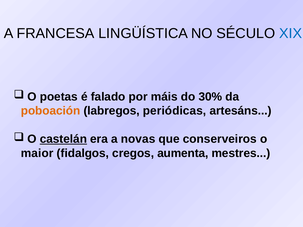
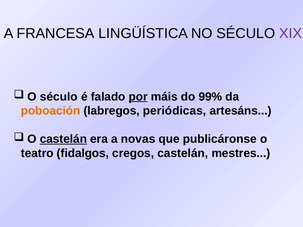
XIX colour: blue -> purple
O poetas: poetas -> século
por underline: none -> present
30%: 30% -> 99%
conserveiros: conserveiros -> publicáronse
maior: maior -> teatro
cregos aumenta: aumenta -> castelán
